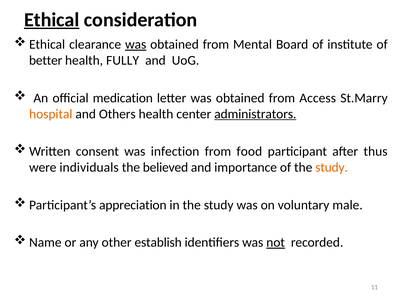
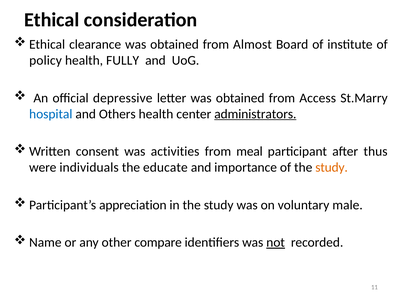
Ethical at (52, 20) underline: present -> none
was at (136, 44) underline: present -> none
Mental: Mental -> Almost
better: better -> policy
medication: medication -> depressive
hospital colour: orange -> blue
infection: infection -> activities
food: food -> meal
believed: believed -> educate
establish: establish -> compare
